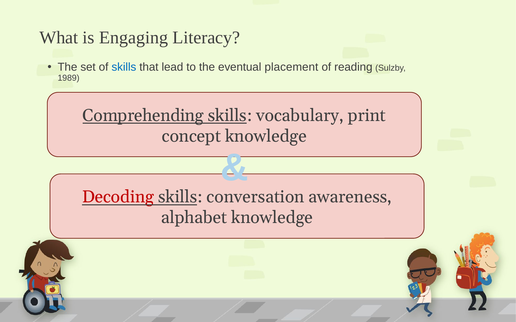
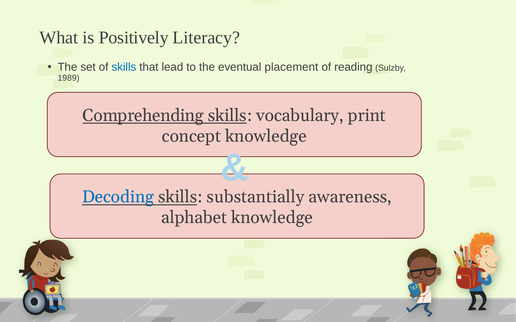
Engaging: Engaging -> Positively
Decoding colour: red -> blue
conversation: conversation -> substantially
